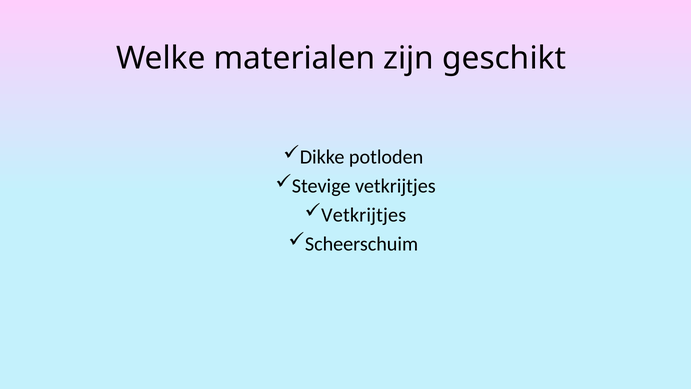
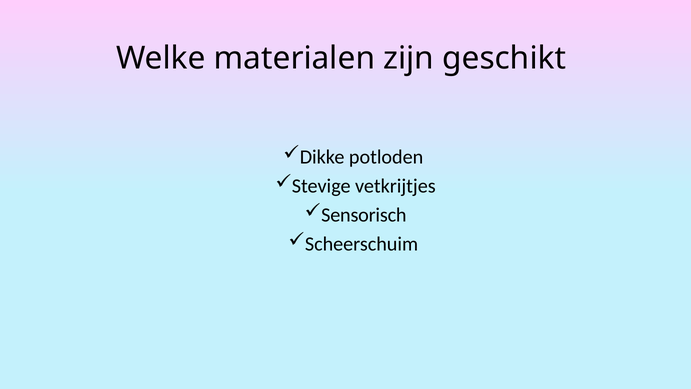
Vetkrijtjes at (364, 215): Vetkrijtjes -> Sensorisch
